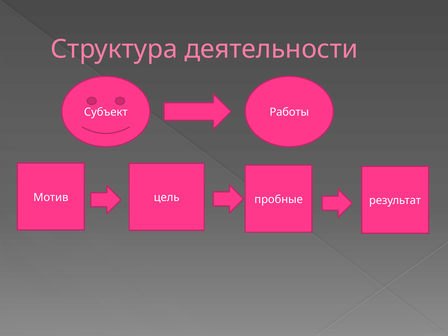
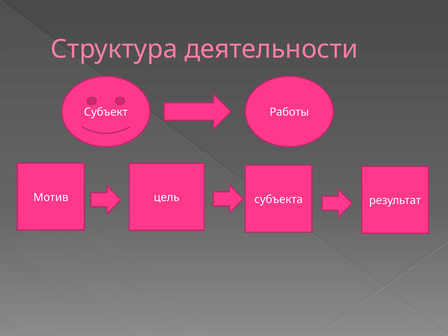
пробные: пробные -> субъекта
